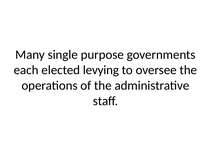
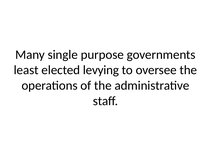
each: each -> least
